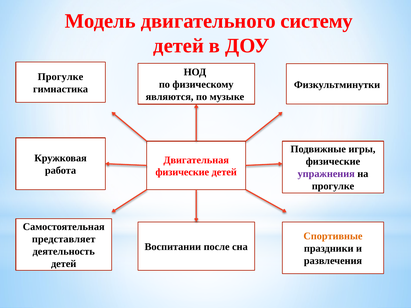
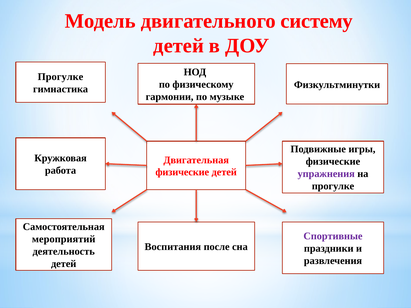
являются: являются -> гармонии
Спортивные colour: orange -> purple
представляет: представляет -> мероприятий
Воспитании: Воспитании -> Воспитания
